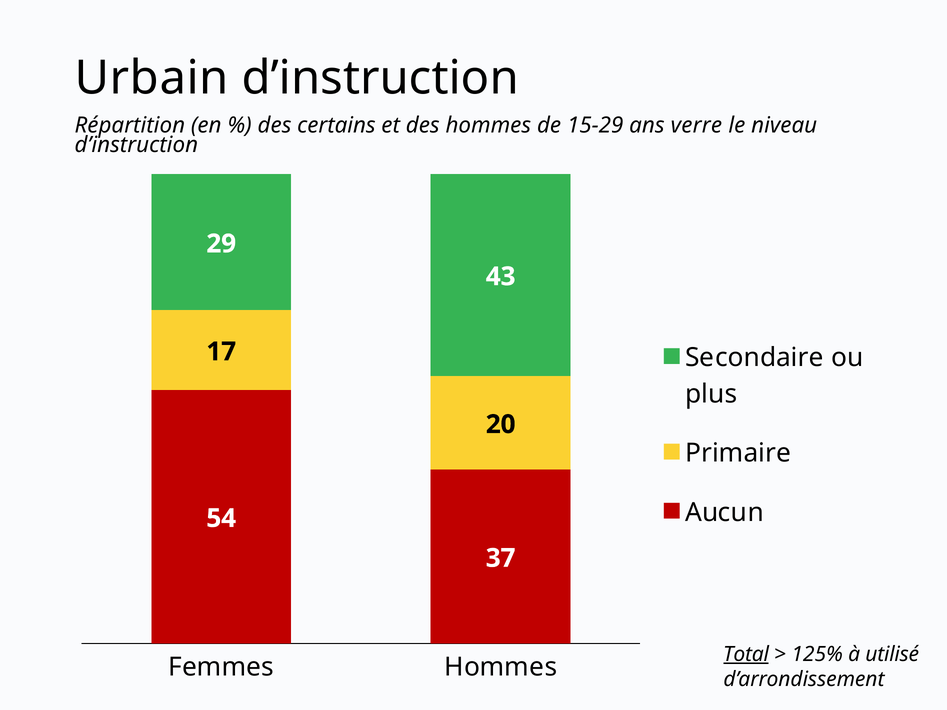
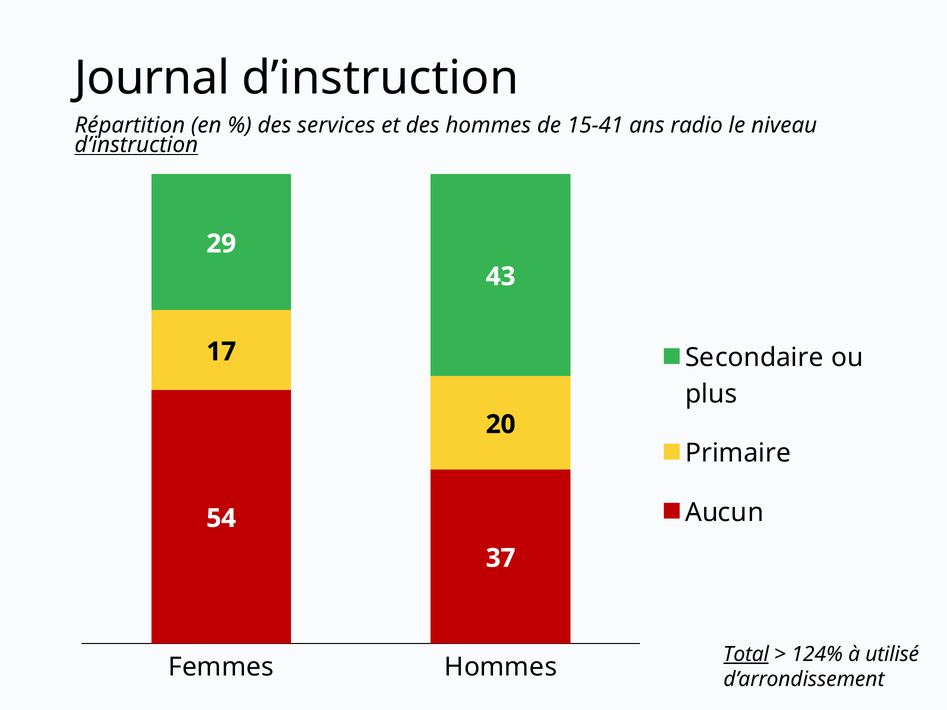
Urbain: Urbain -> Journal
certains: certains -> services
15-29: 15-29 -> 15-41
verre: verre -> radio
d’instruction at (136, 145) underline: none -> present
125%: 125% -> 124%
